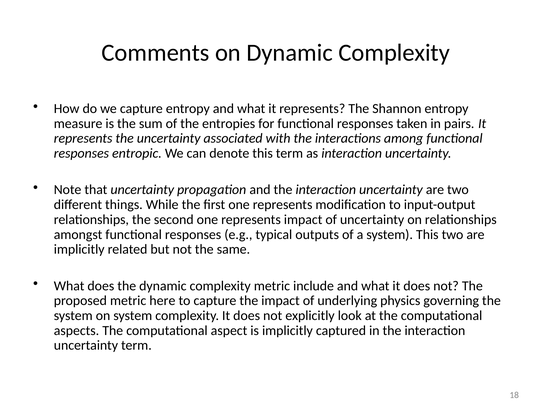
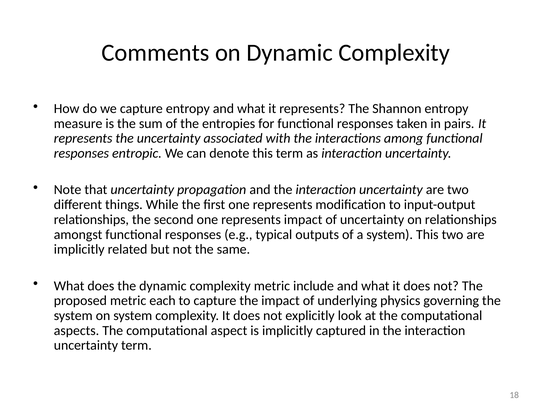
here: here -> each
